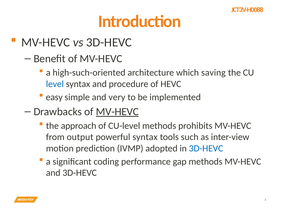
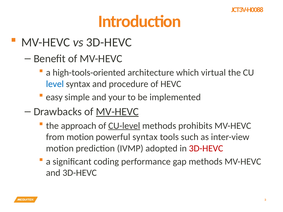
high-such-oriented: high-such-oriented -> high-tools-oriented
saving: saving -> virtual
very: very -> your
CU-level underline: none -> present
from output: output -> motion
3D-HEVC at (206, 149) colour: blue -> red
